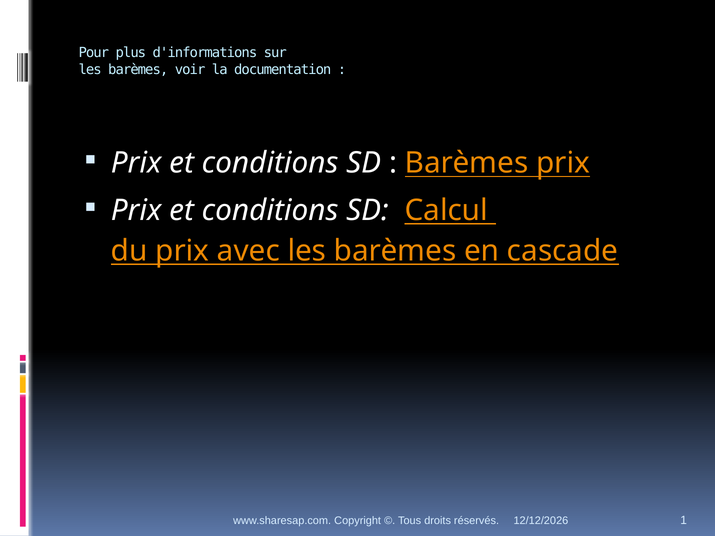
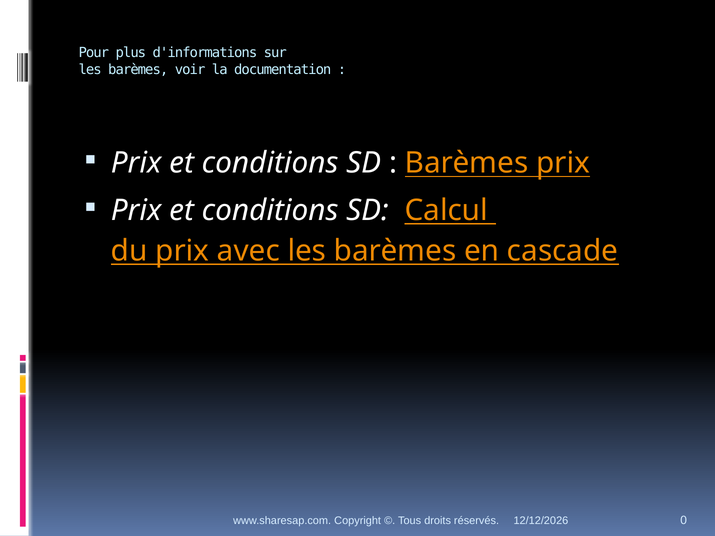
1: 1 -> 0
